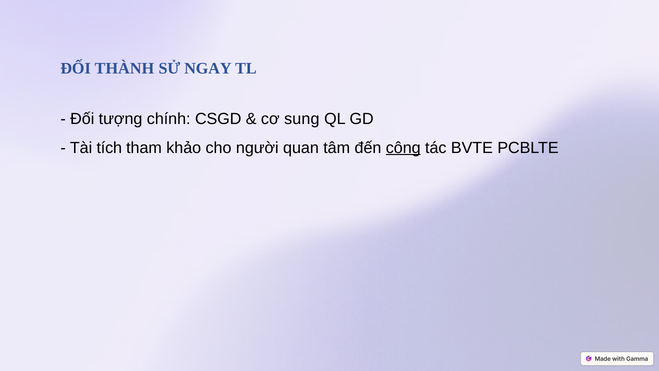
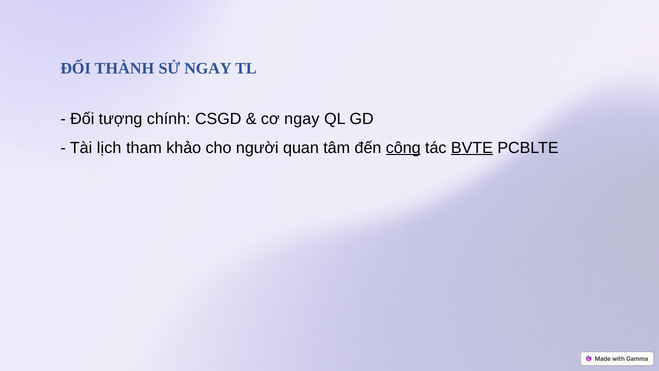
cơ sung: sung -> ngay
tích: tích -> lịch
BVTE underline: none -> present
